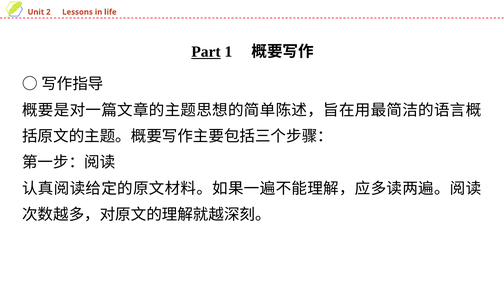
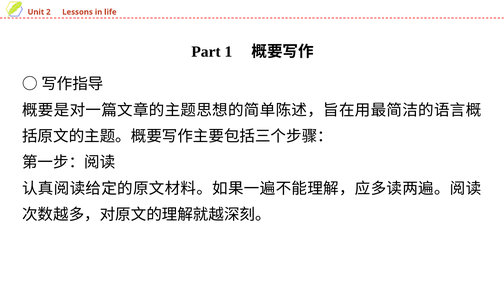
Part underline: present -> none
